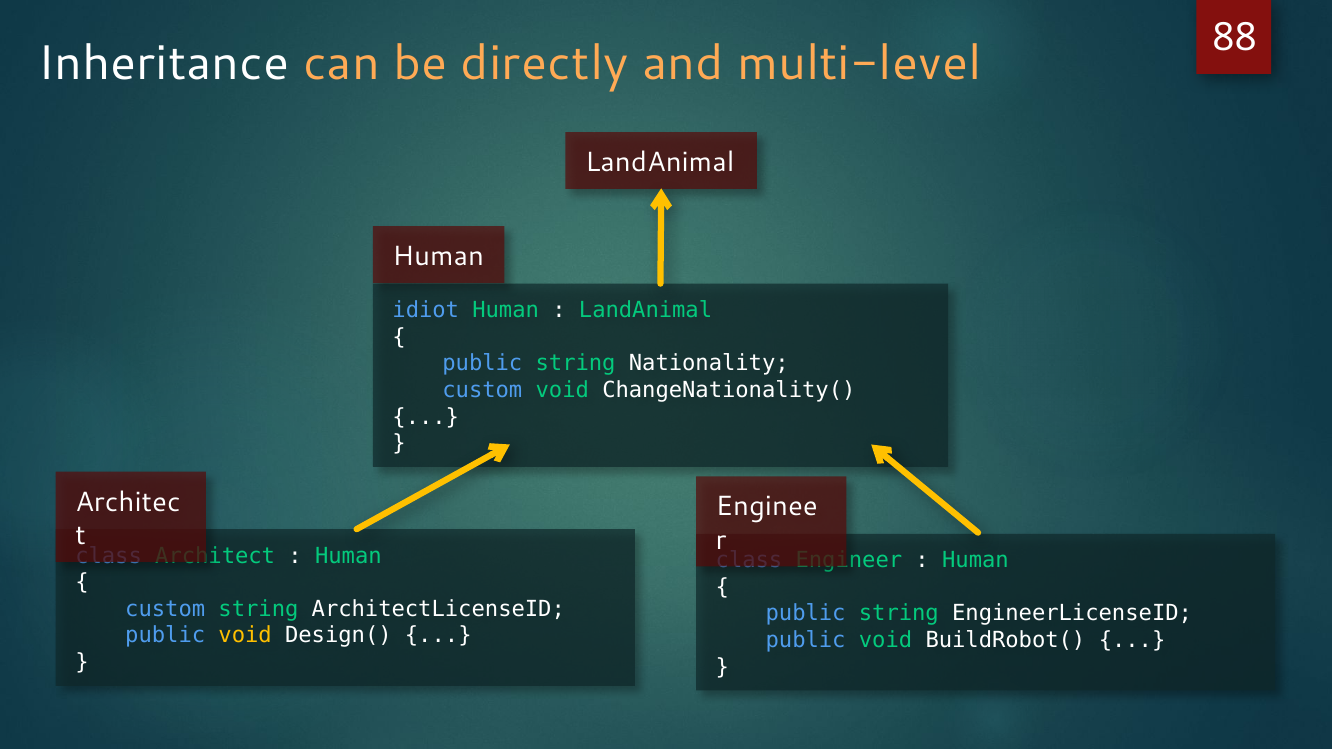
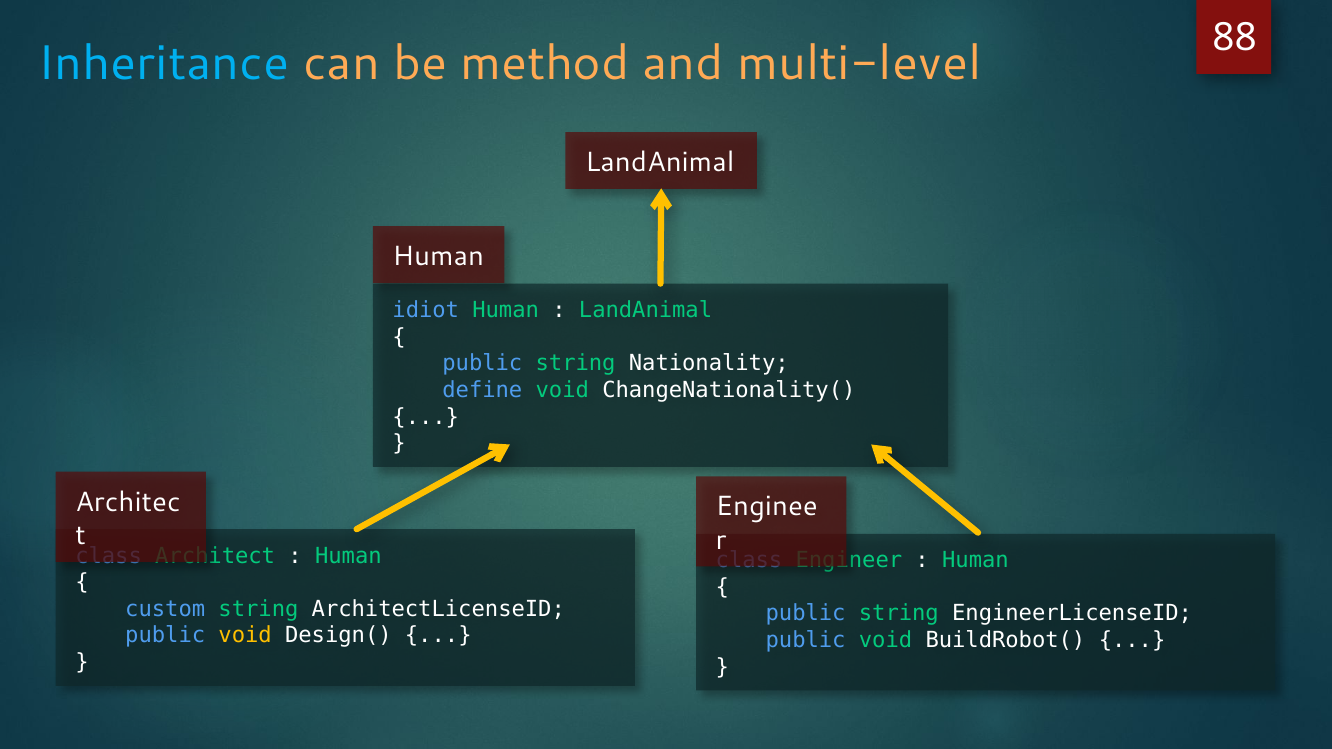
Inheritance colour: white -> light blue
directly: directly -> method
custom at (482, 390): custom -> define
